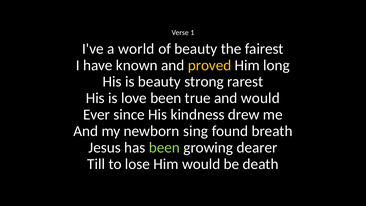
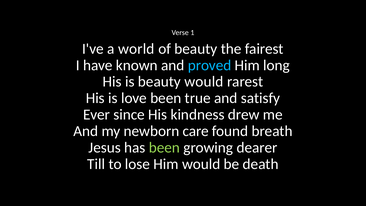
proved colour: yellow -> light blue
beauty strong: strong -> would
and would: would -> satisfy
sing: sing -> care
